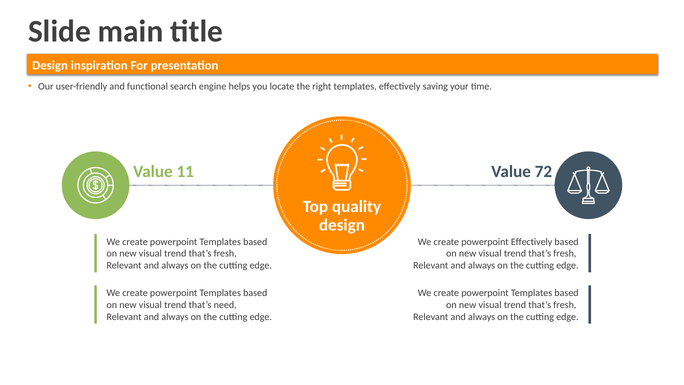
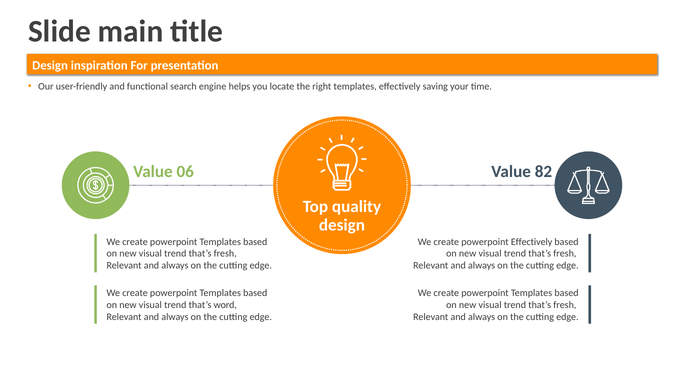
11: 11 -> 06
72: 72 -> 82
need: need -> word
